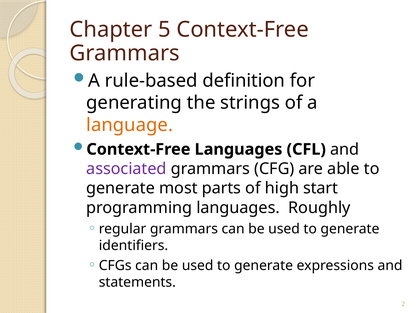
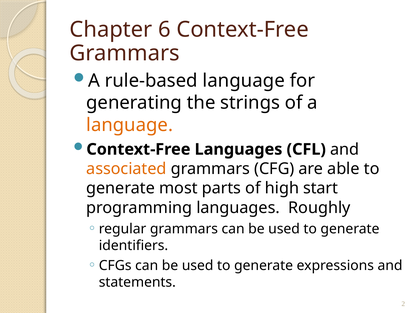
5: 5 -> 6
rule-based definition: definition -> language
associated colour: purple -> orange
